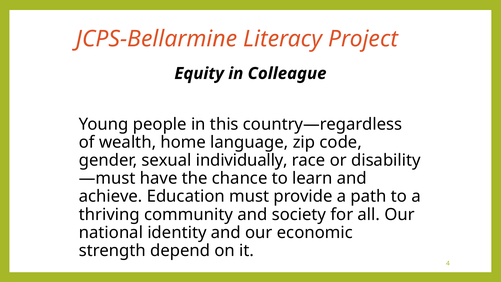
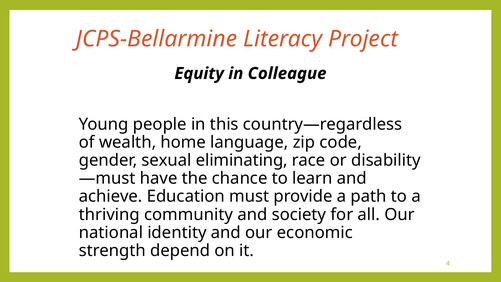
individually: individually -> eliminating
